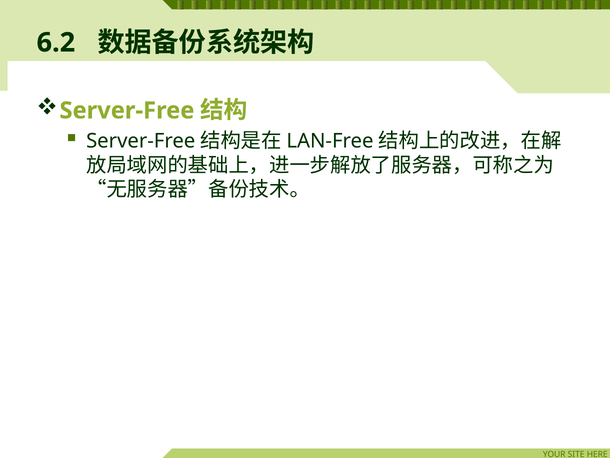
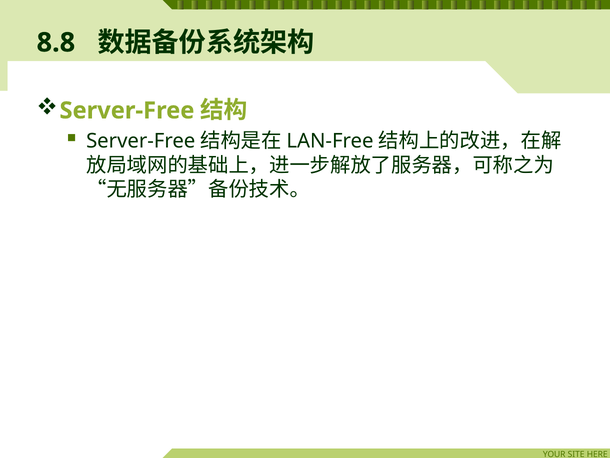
6.2: 6.2 -> 8.8
